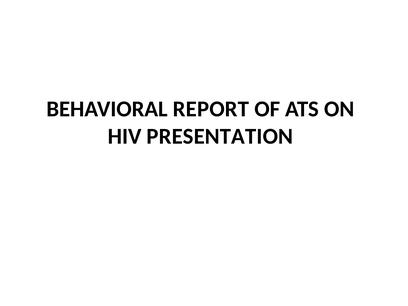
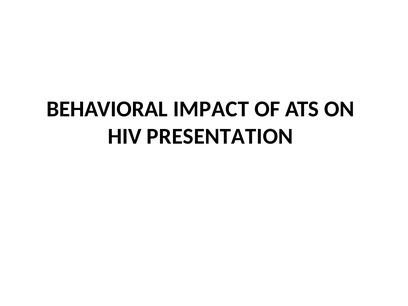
REPORT: REPORT -> IMPACT
